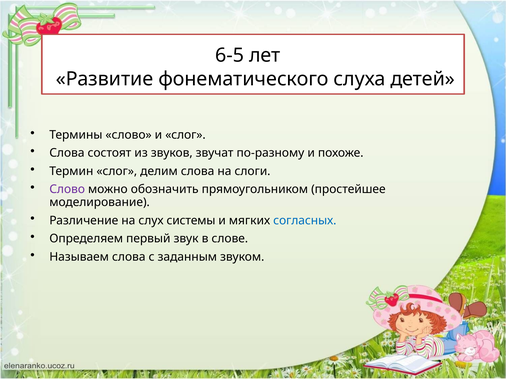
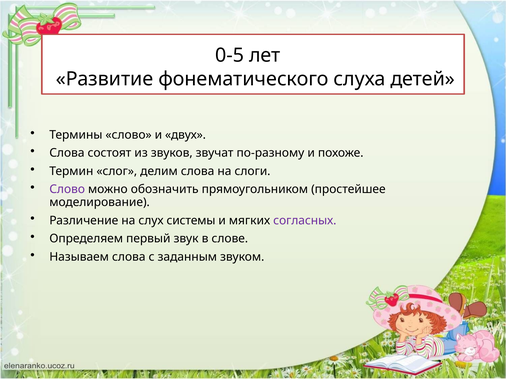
6-5: 6-5 -> 0-5
и слог: слог -> двух
согласных colour: blue -> purple
